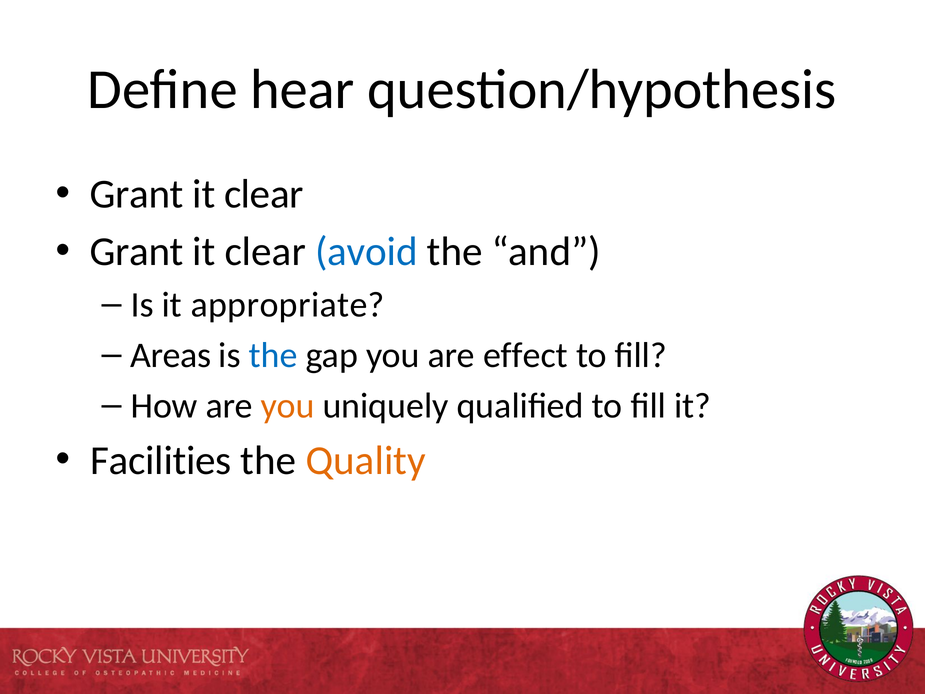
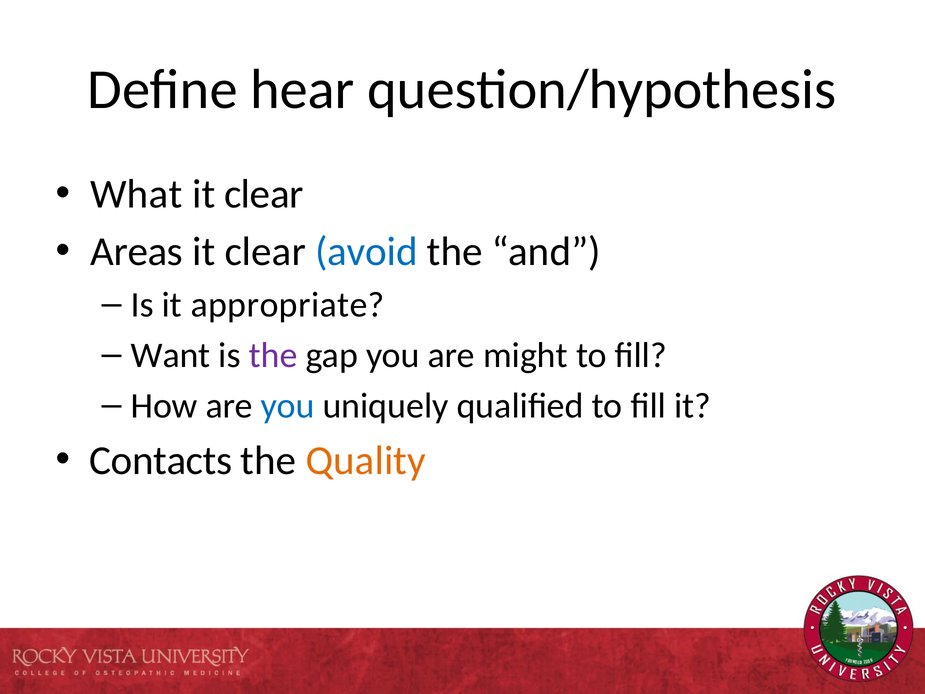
Grant at (137, 194): Grant -> What
Grant at (137, 252): Grant -> Areas
Areas: Areas -> Want
the at (273, 355) colour: blue -> purple
effect: effect -> might
you at (288, 406) colour: orange -> blue
Facilities: Facilities -> Contacts
